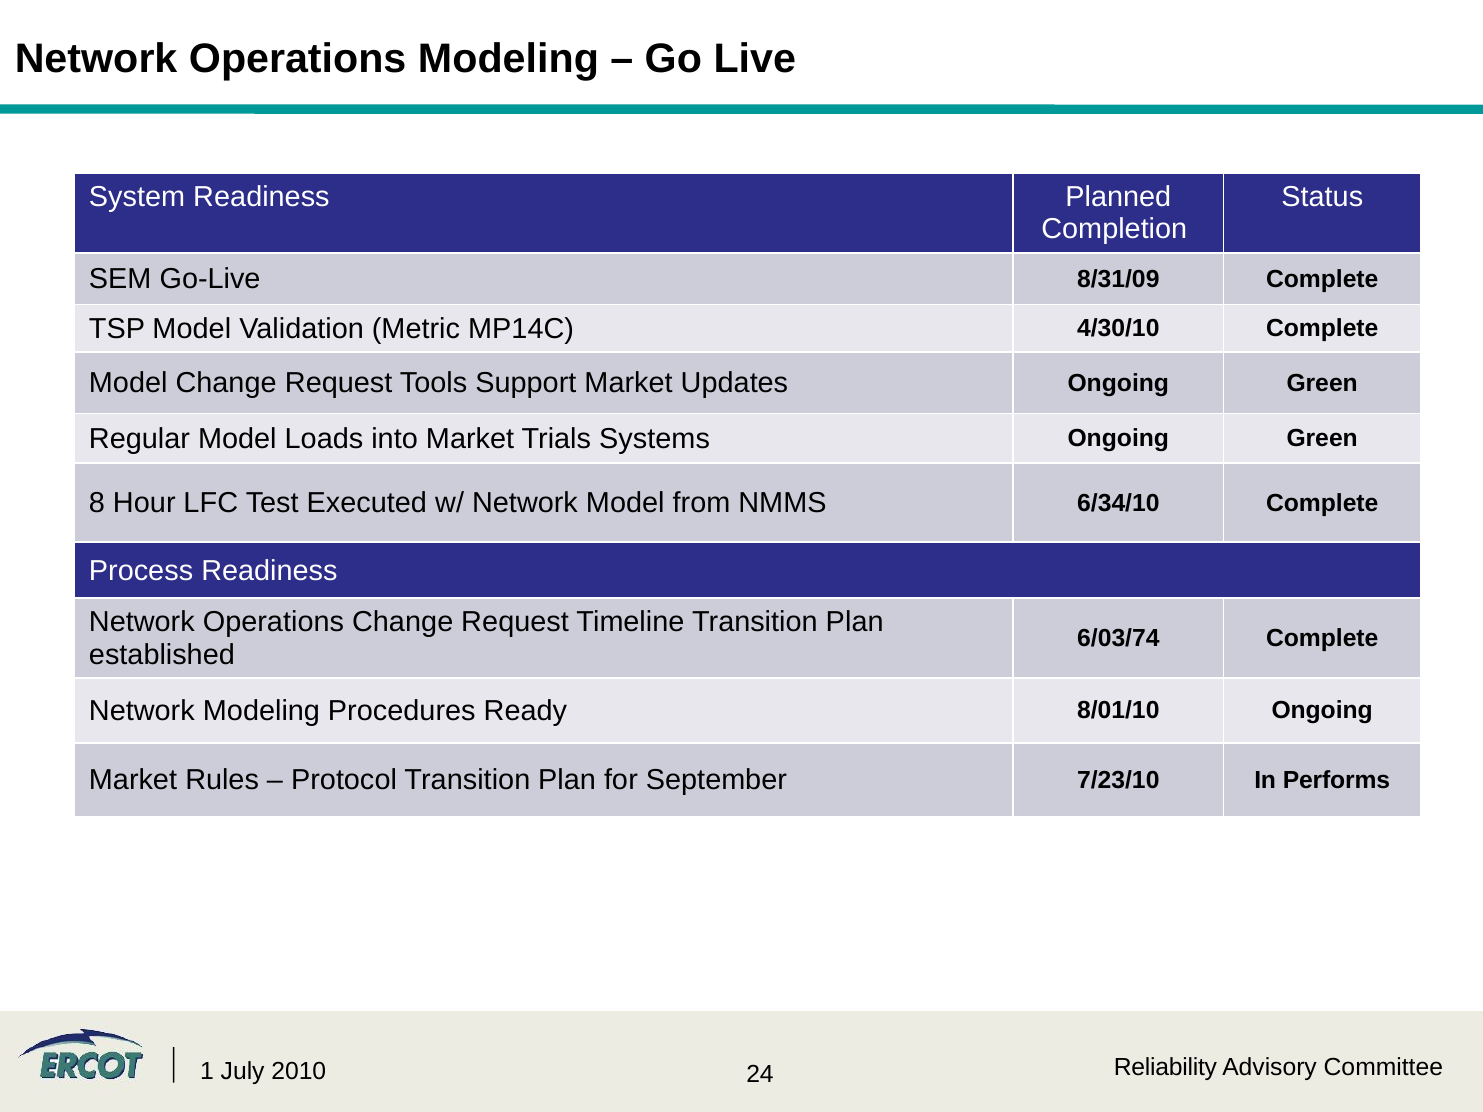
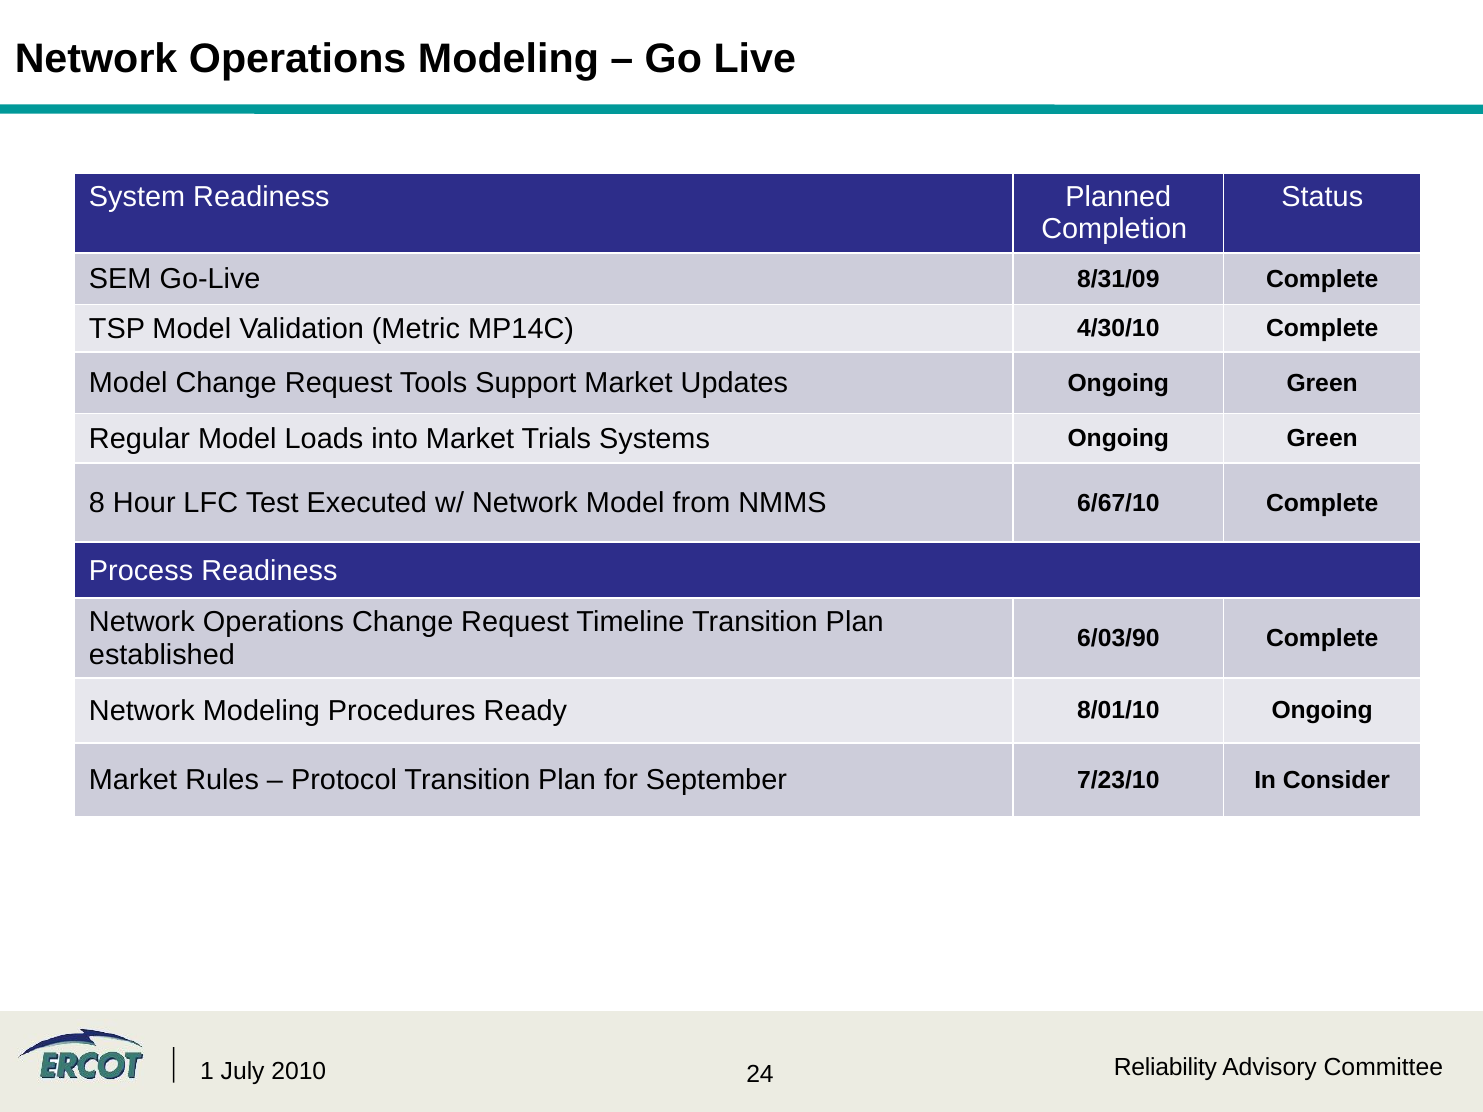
6/34/10: 6/34/10 -> 6/67/10
6/03/74: 6/03/74 -> 6/03/90
Performs: Performs -> Consider
